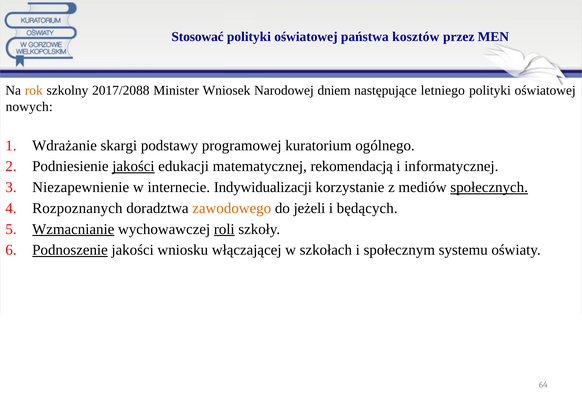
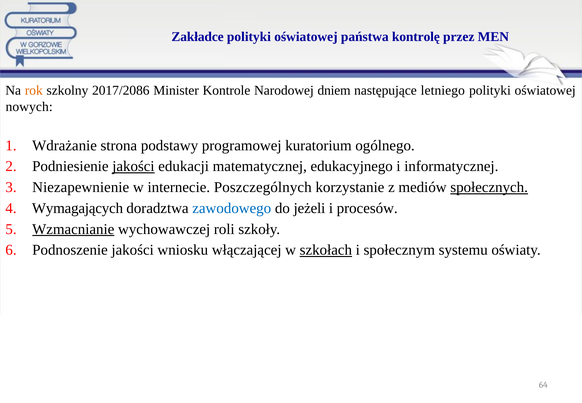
Stosować: Stosować -> Zakładce
kosztów: kosztów -> kontrolę
2017/2088: 2017/2088 -> 2017/2086
Wniosek: Wniosek -> Kontrole
skargi: skargi -> strona
rekomendacją: rekomendacją -> edukacyjnego
Indywidualizacji: Indywidualizacji -> Poszczególnych
Rozpoznanych: Rozpoznanych -> Wymagających
zawodowego colour: orange -> blue
będących: będących -> procesów
roli underline: present -> none
Podnoszenie underline: present -> none
szkołach underline: none -> present
